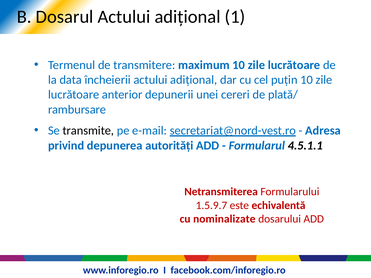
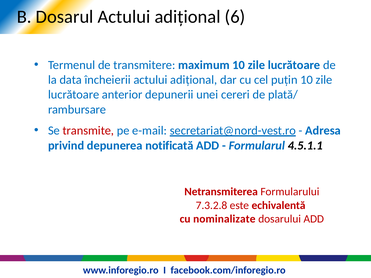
1: 1 -> 6
transmite colour: black -> red
autorități: autorități -> notificată
1.5.9.7: 1.5.9.7 -> 7.3.2.8
